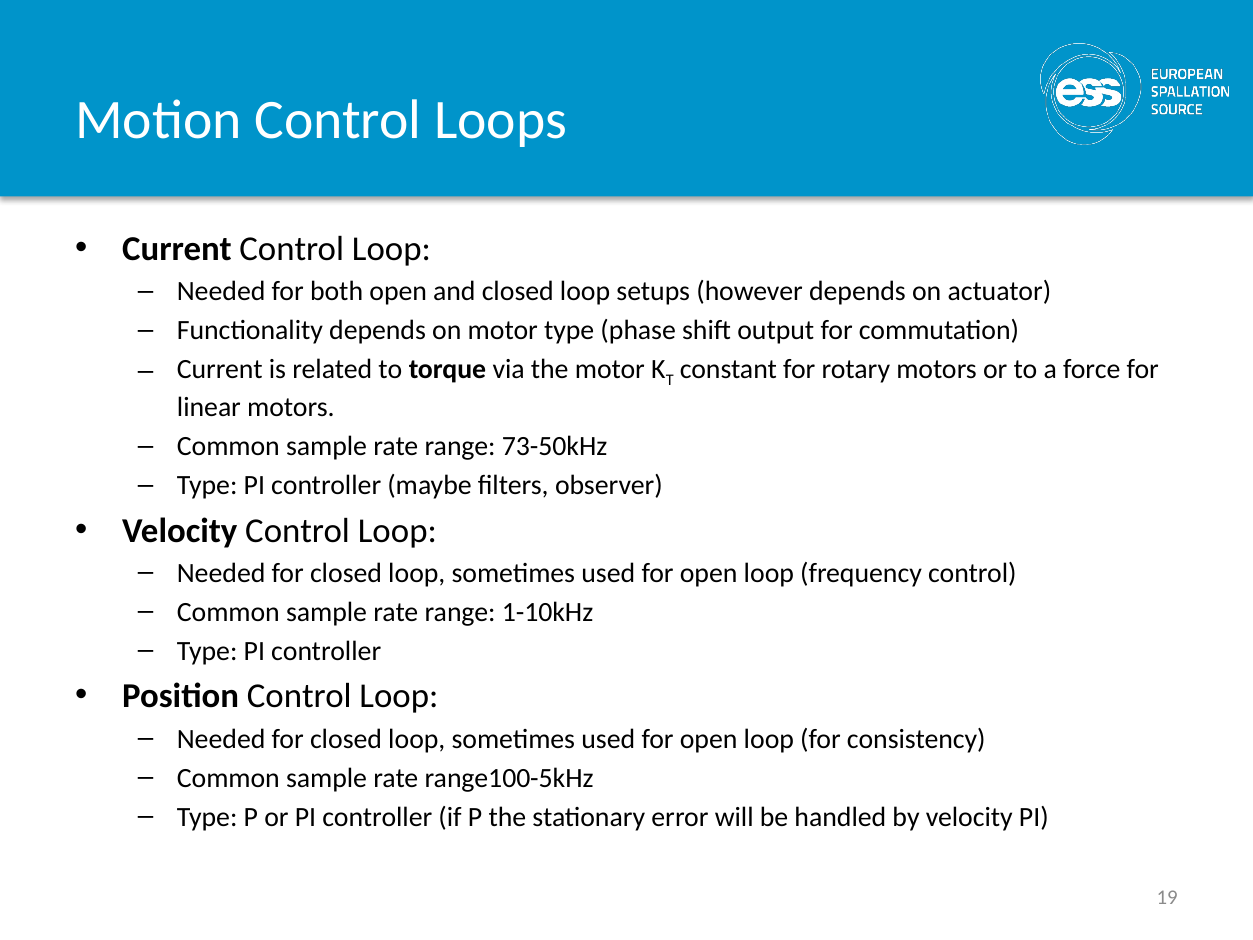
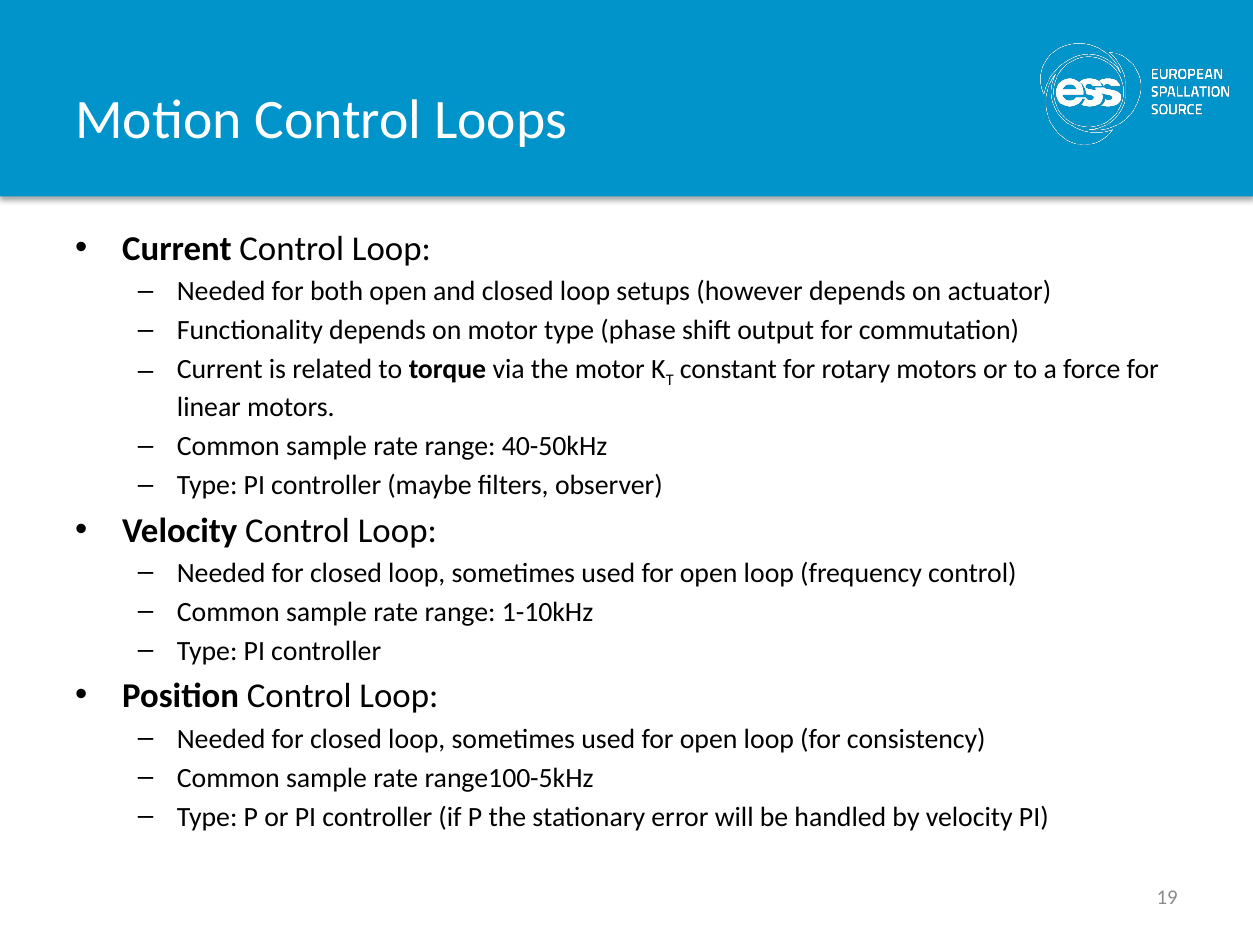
73-50kHz: 73-50kHz -> 40-50kHz
